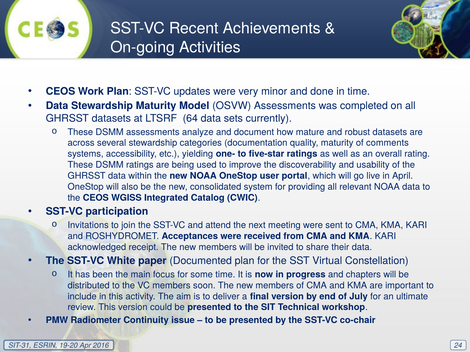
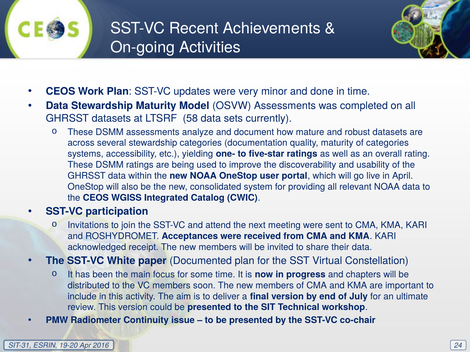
64: 64 -> 58
of comments: comments -> categories
